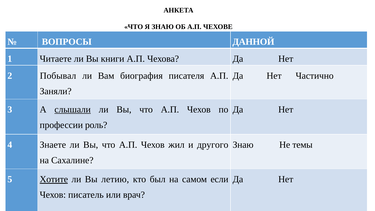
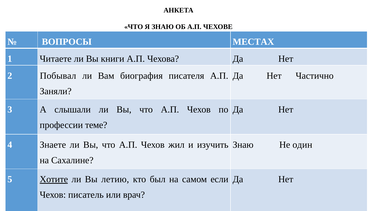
ДАННОЙ: ДАННОЙ -> МЕСТАХ
слышали underline: present -> none
роль: роль -> теме
другого: другого -> изучить
темы: темы -> один
